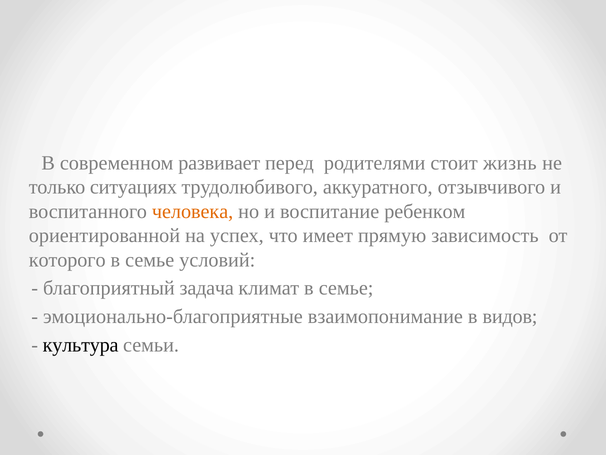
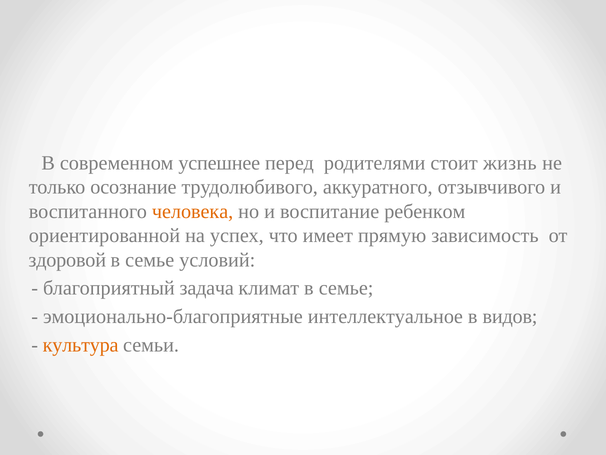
развивает: развивает -> успешнее
ситуациях: ситуациях -> осознание
которого: которого -> здоровой
взаимопонимание: взаимопонимание -> интеллектуальное
культура colour: black -> orange
